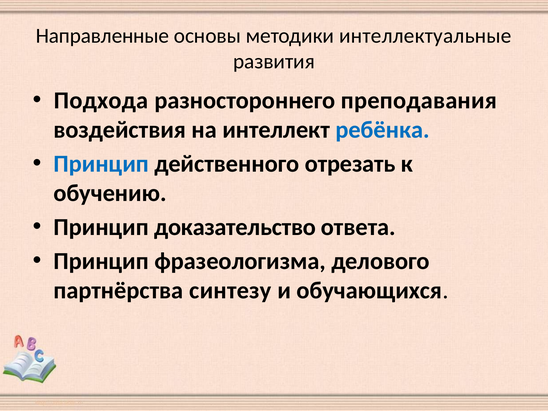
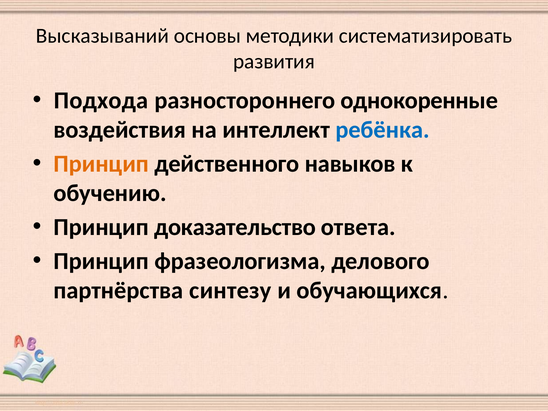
Направленные: Направленные -> Высказываний
интеллектуальные: интеллектуальные -> систематизировать
преподавания: преподавания -> однокоренные
Принцип at (101, 164) colour: blue -> orange
отрезать: отрезать -> навыков
